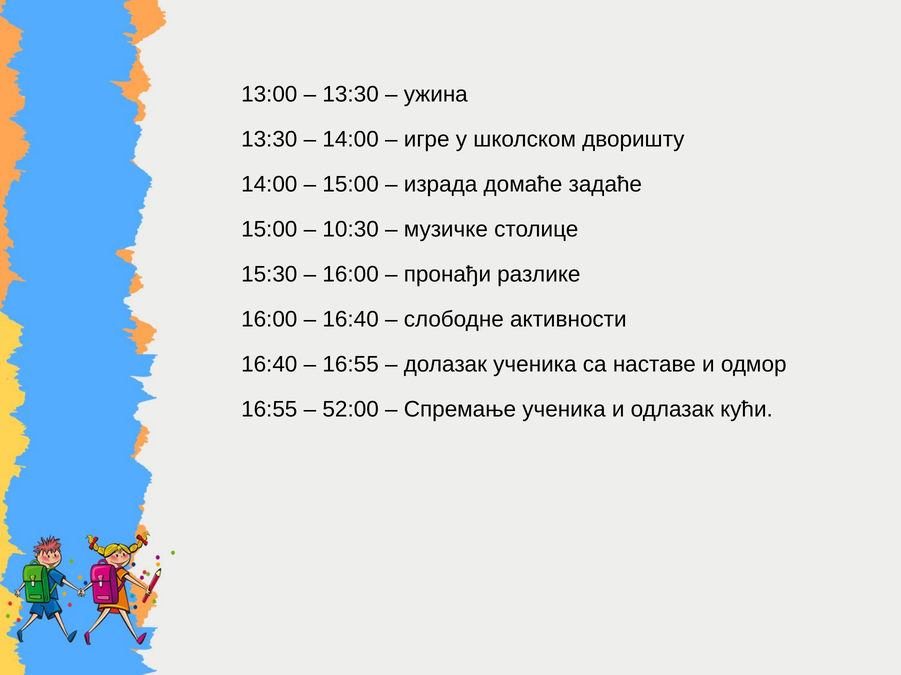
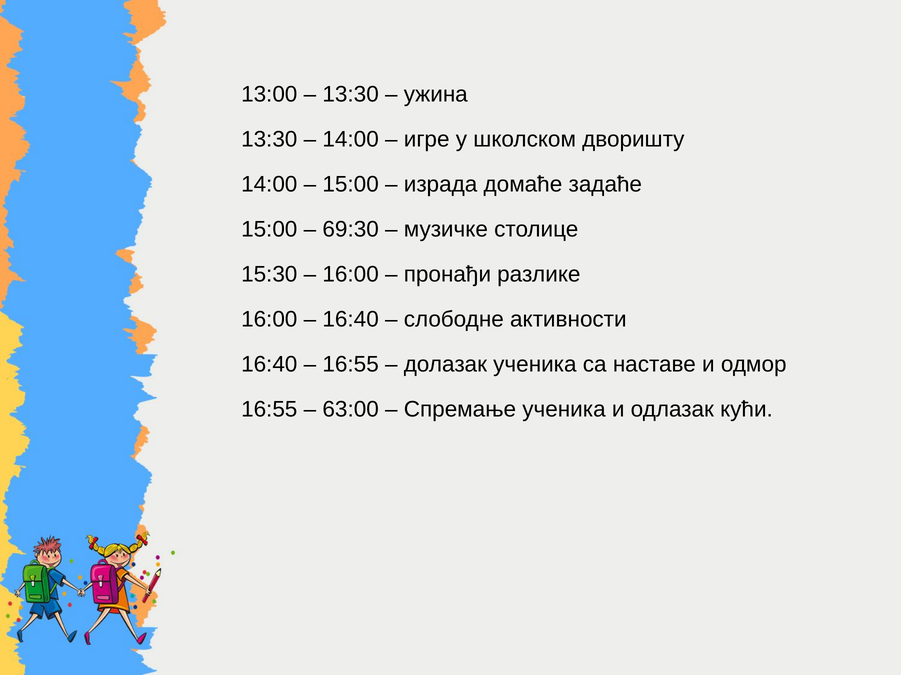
10:30: 10:30 -> 69:30
52:00: 52:00 -> 63:00
